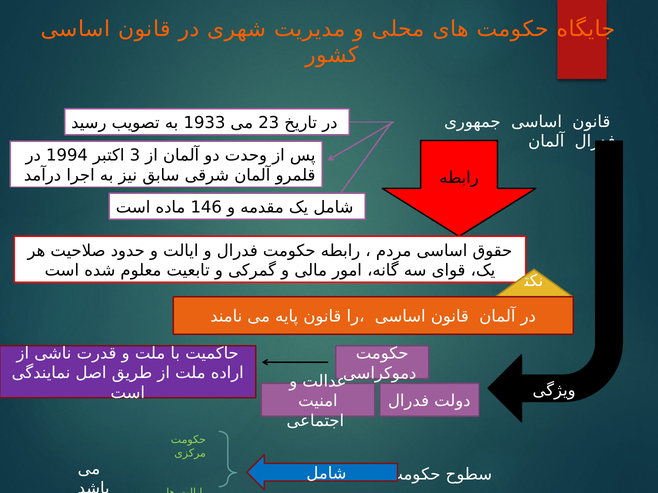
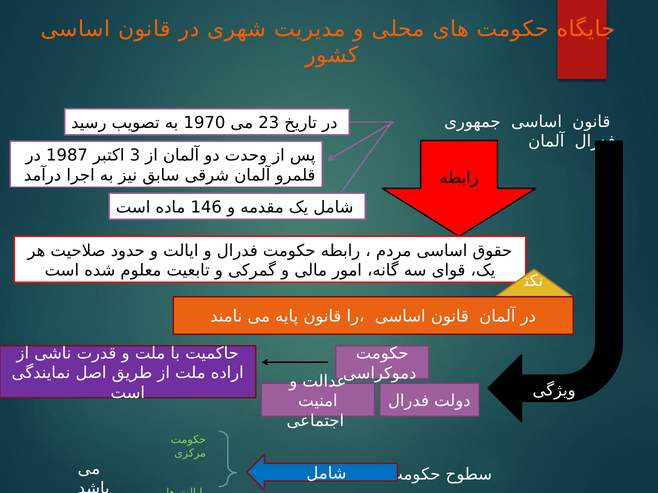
1933: 1933 -> 1970
1994: 1994 -> 1987
